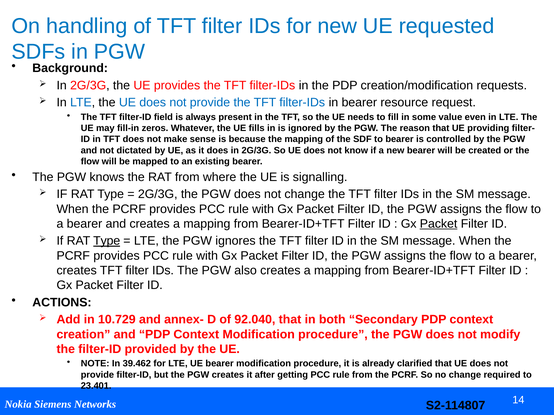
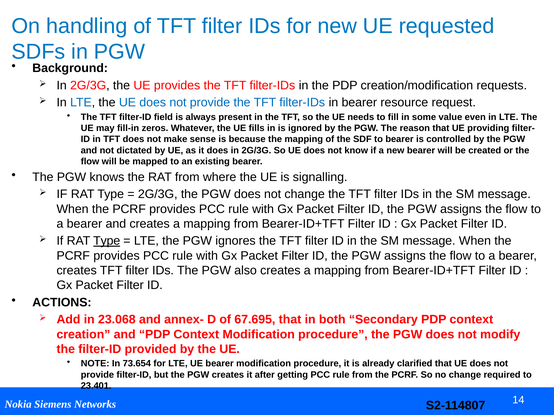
Packet at (439, 224) underline: present -> none
10.729: 10.729 -> 23.068
92.040: 92.040 -> 67.695
39.462: 39.462 -> 73.654
